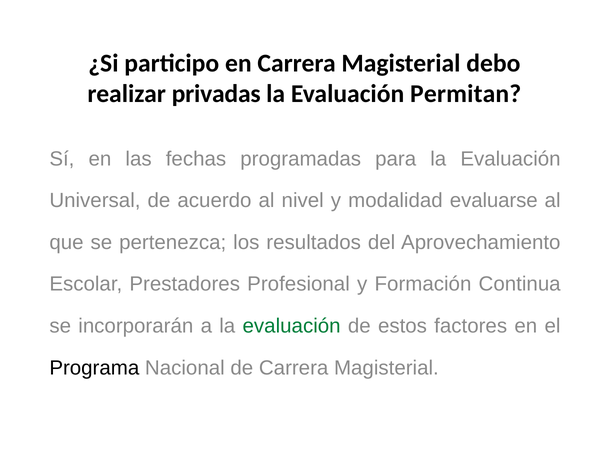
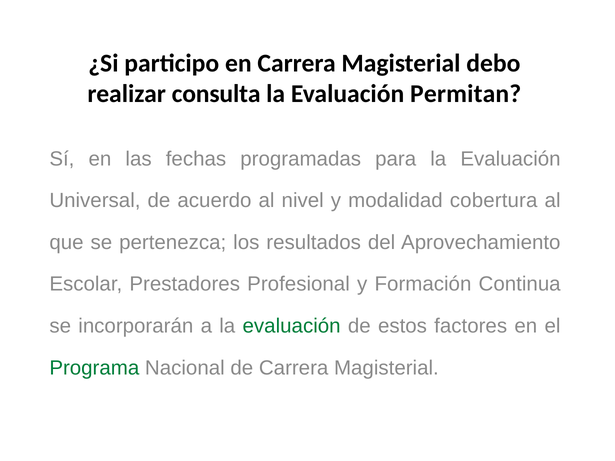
privadas: privadas -> consulta
evaluarse: evaluarse -> cobertura
Programa colour: black -> green
